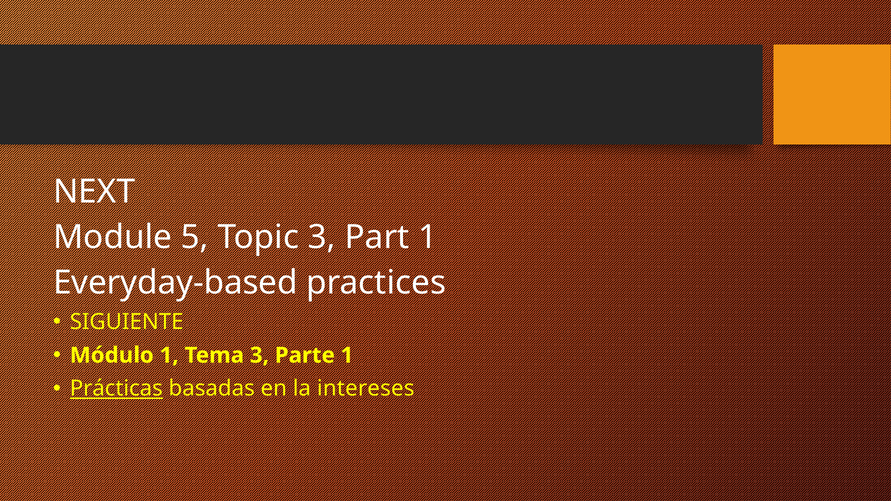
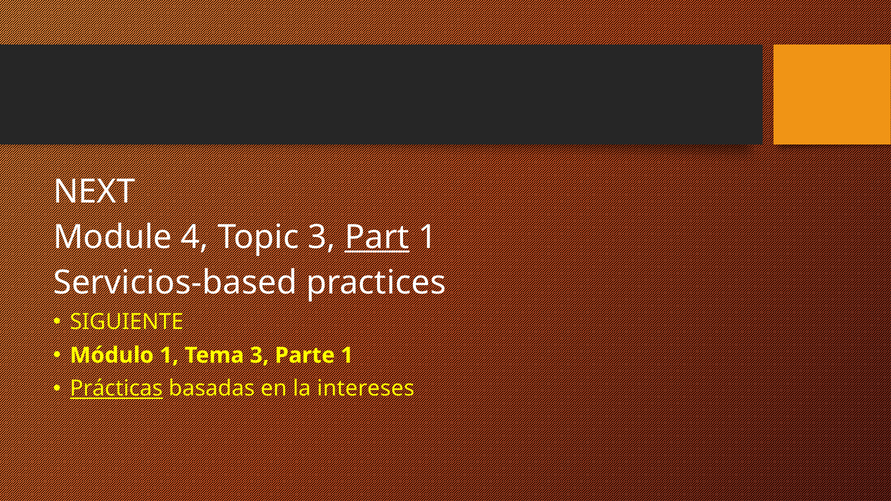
5: 5 -> 4
Part underline: none -> present
Everyday-based: Everyday-based -> Servicios-based
